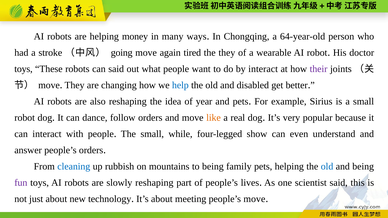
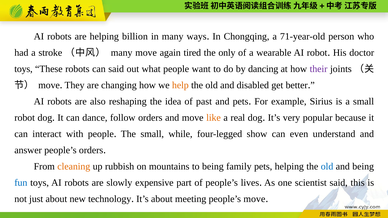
money: money -> billion
64-year-old: 64-year-old -> 71-year-old
going at (122, 53): going -> many
the they: they -> only
by interact: interact -> dancing
help colour: blue -> orange
year: year -> past
cleaning colour: blue -> orange
fun colour: purple -> blue
slowly reshaping: reshaping -> expensive
